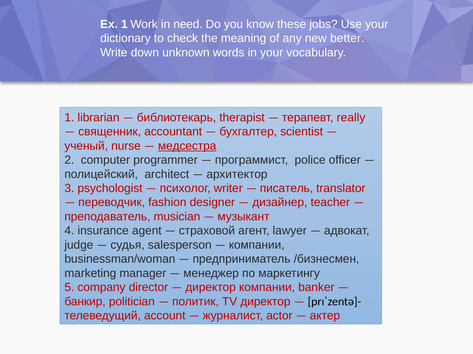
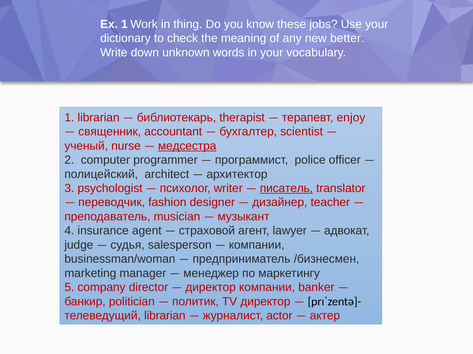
need: need -> thing
really: really -> enjoy
писатель underline: none -> present
account at (165, 316): account -> librarian
